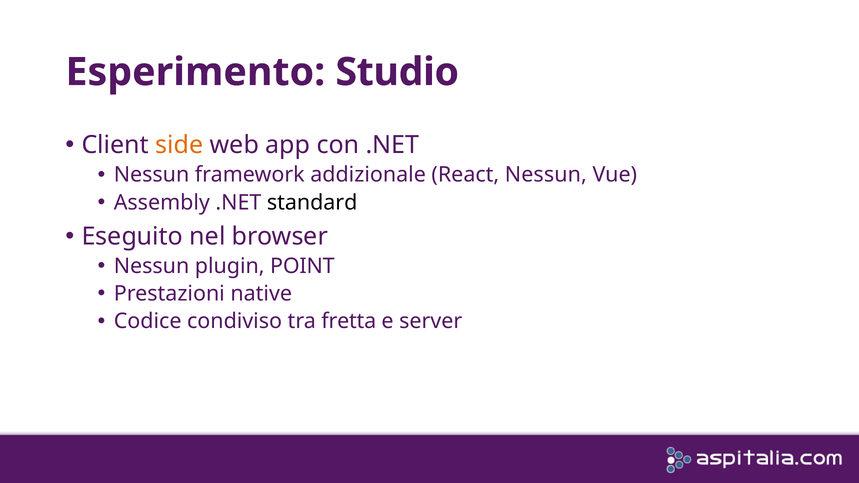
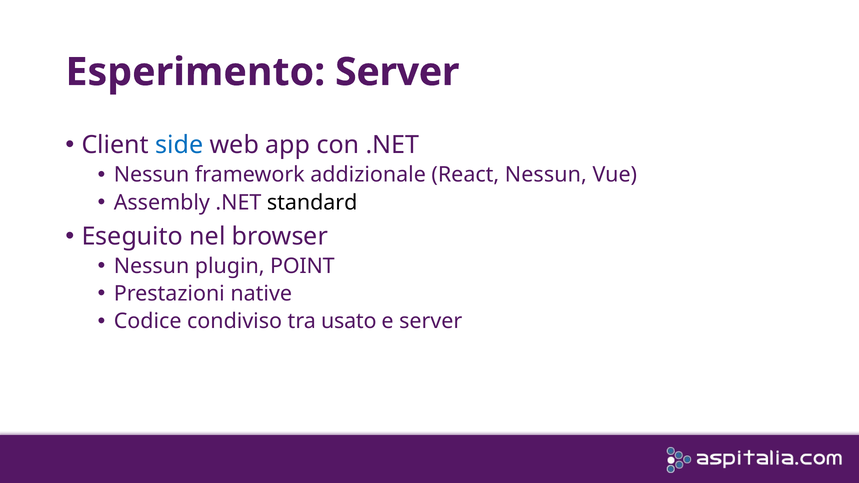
Esperimento Studio: Studio -> Server
side colour: orange -> blue
fretta: fretta -> usato
